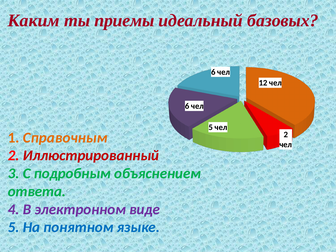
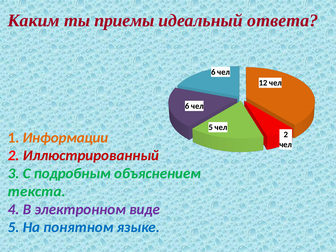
базовых: базовых -> ответа
Справочным: Справочным -> Информации
ответа: ответа -> текста
